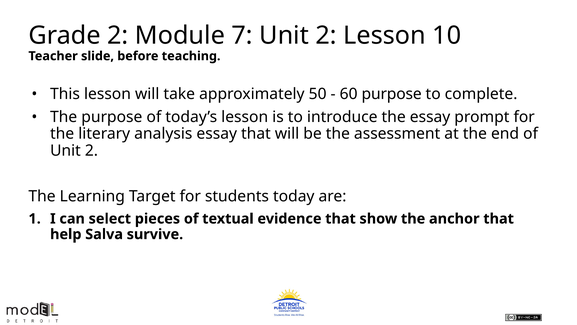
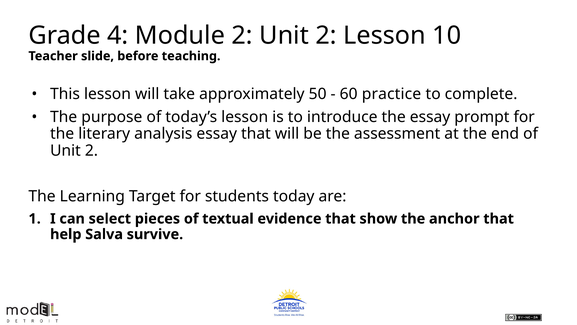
Grade 2: 2 -> 4
Module 7: 7 -> 2
60 purpose: purpose -> practice
